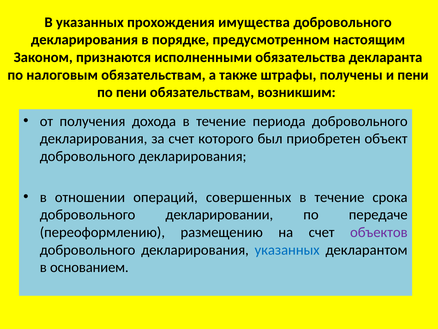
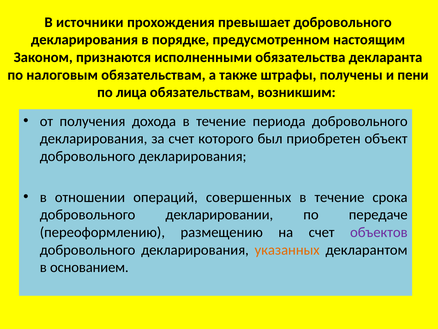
В указанных: указанных -> источники
имущества: имущества -> превышает
по пени: пени -> лица
указанных at (287, 250) colour: blue -> orange
